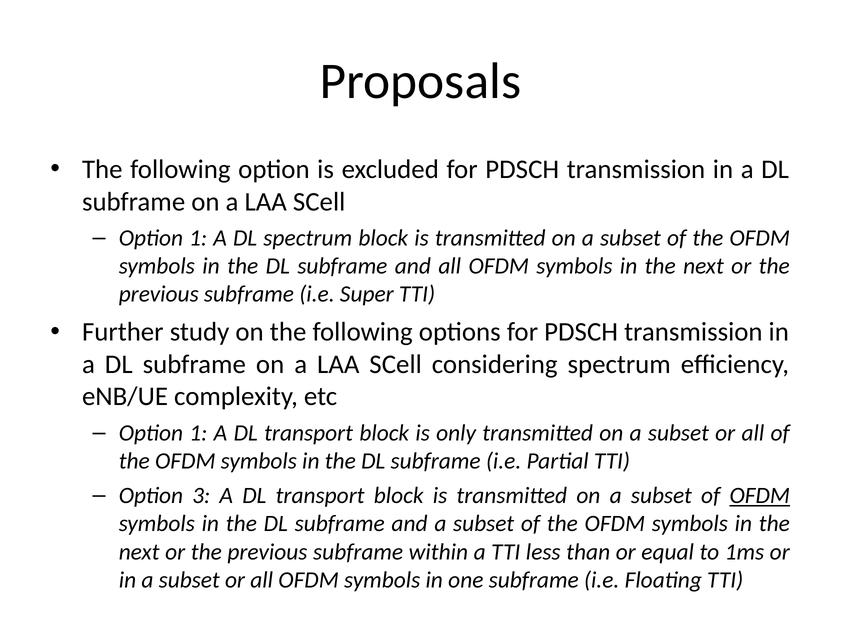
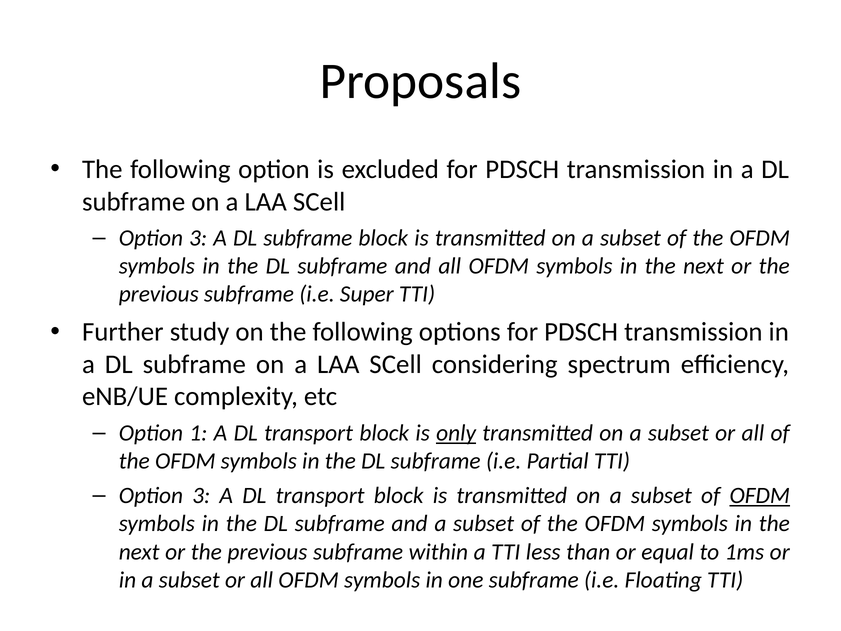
1 at (198, 238): 1 -> 3
spectrum at (308, 238): spectrum -> subframe
only underline: none -> present
